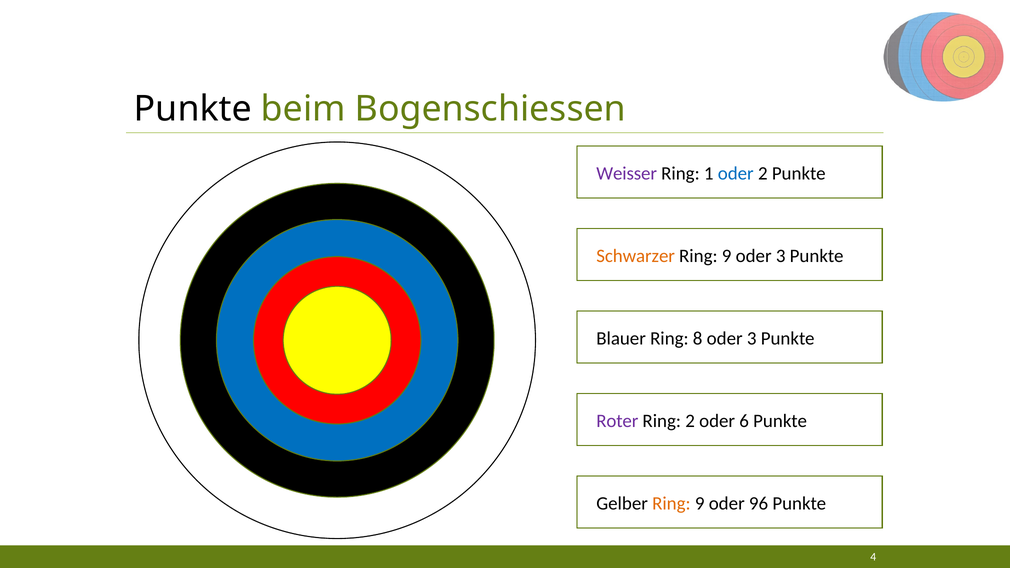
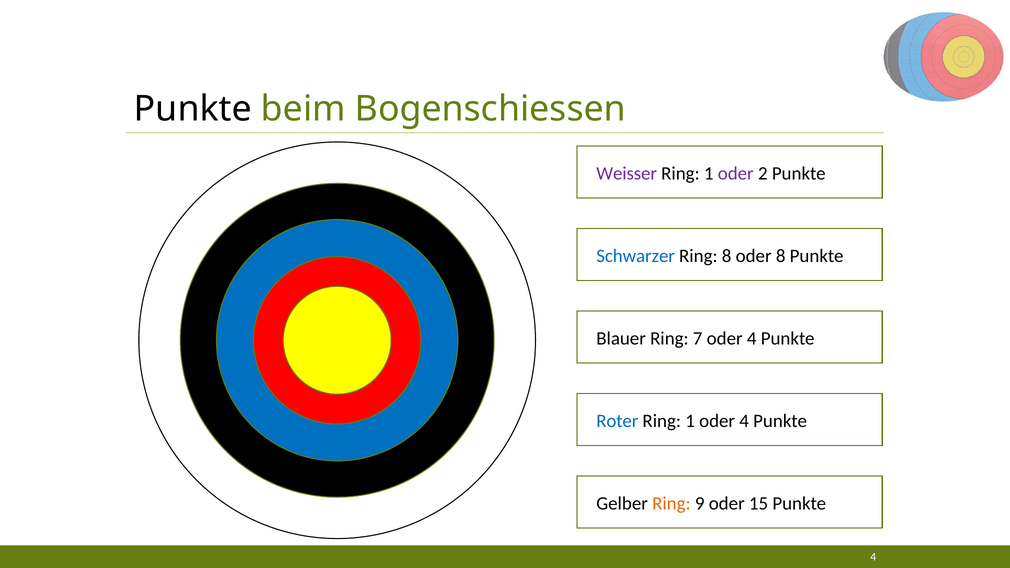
oder at (736, 173) colour: blue -> purple
Schwarzer colour: orange -> blue
9 at (727, 256): 9 -> 8
3 at (781, 256): 3 -> 8
8: 8 -> 7
3 at (752, 338): 3 -> 4
Roter colour: purple -> blue
2 at (690, 421): 2 -> 1
6 at (744, 421): 6 -> 4
96: 96 -> 15
